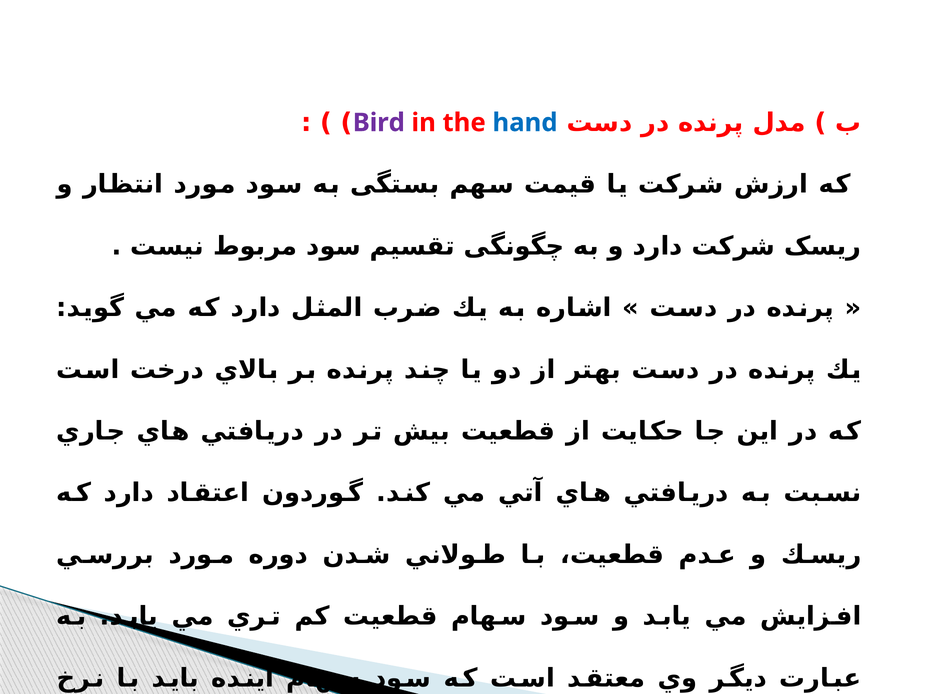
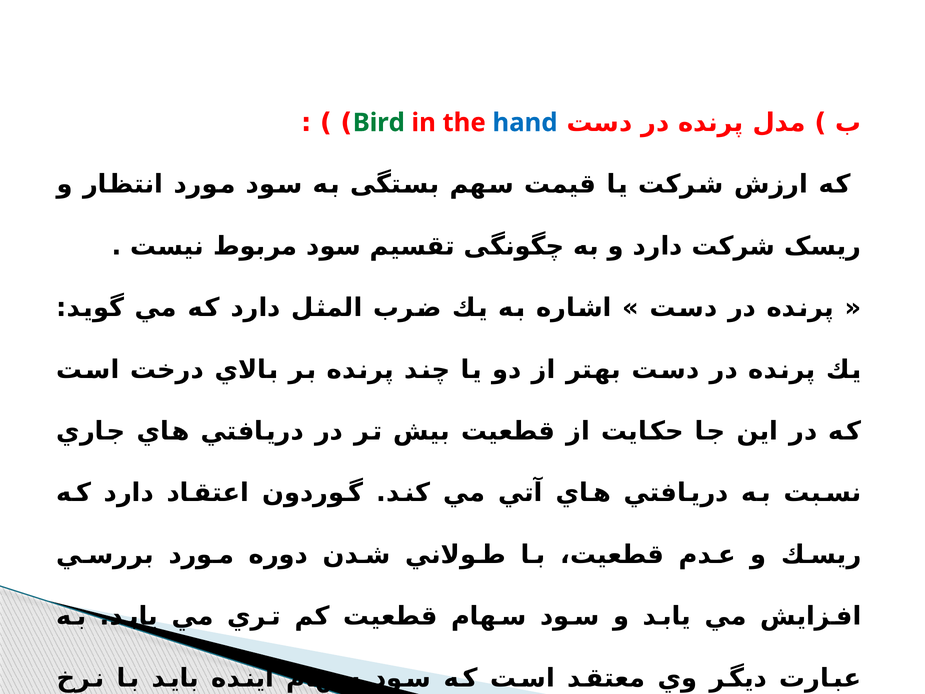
Bird colour: purple -> green
